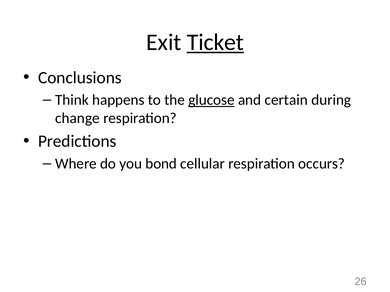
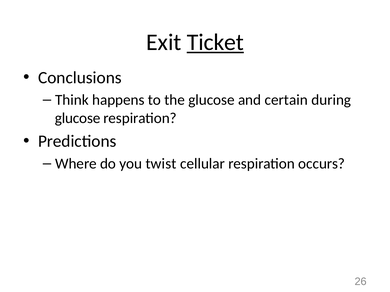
glucose at (211, 100) underline: present -> none
change at (77, 118): change -> glucose
bond: bond -> twist
